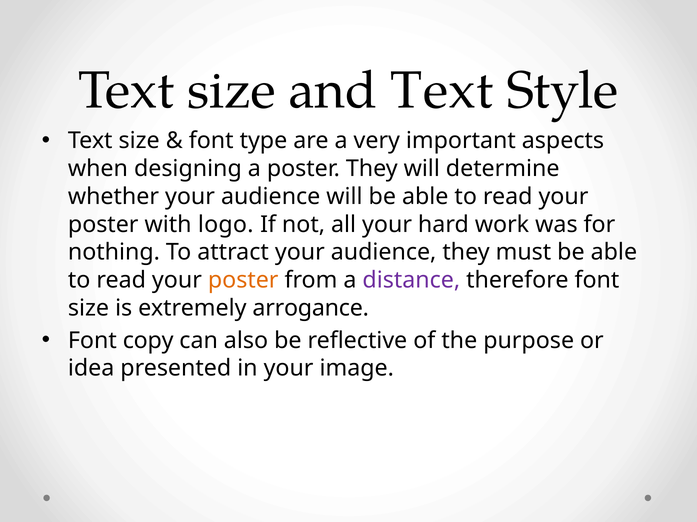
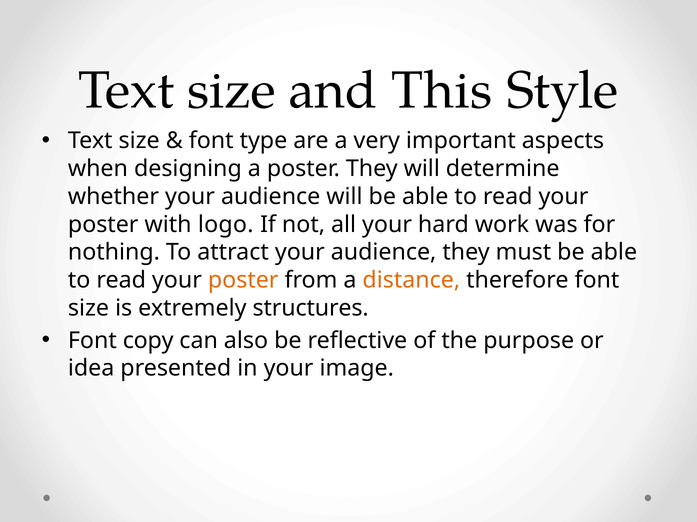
and Text: Text -> This
distance colour: purple -> orange
arrogance: arrogance -> structures
